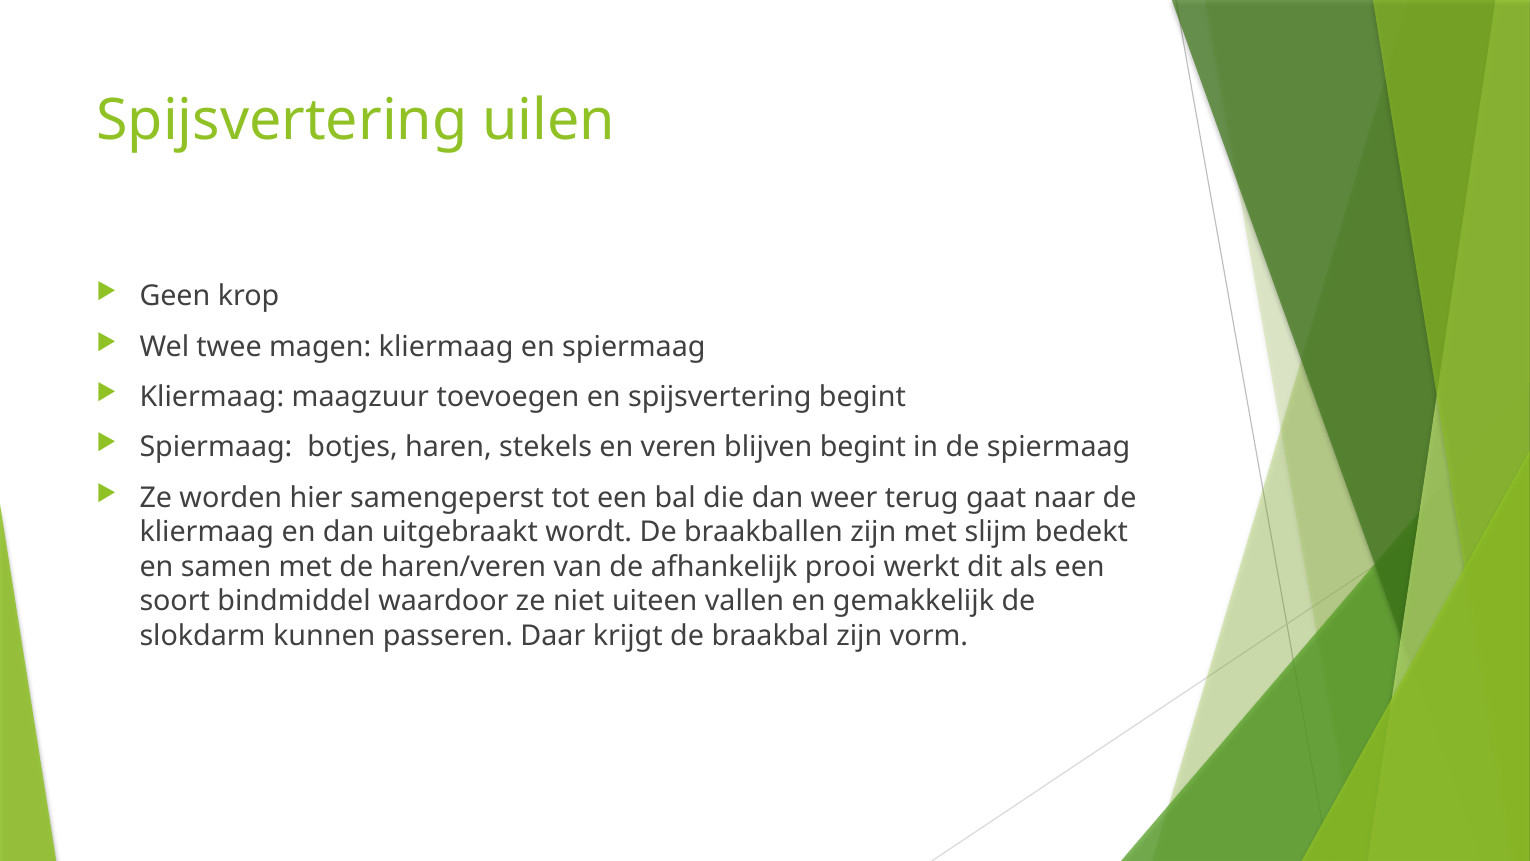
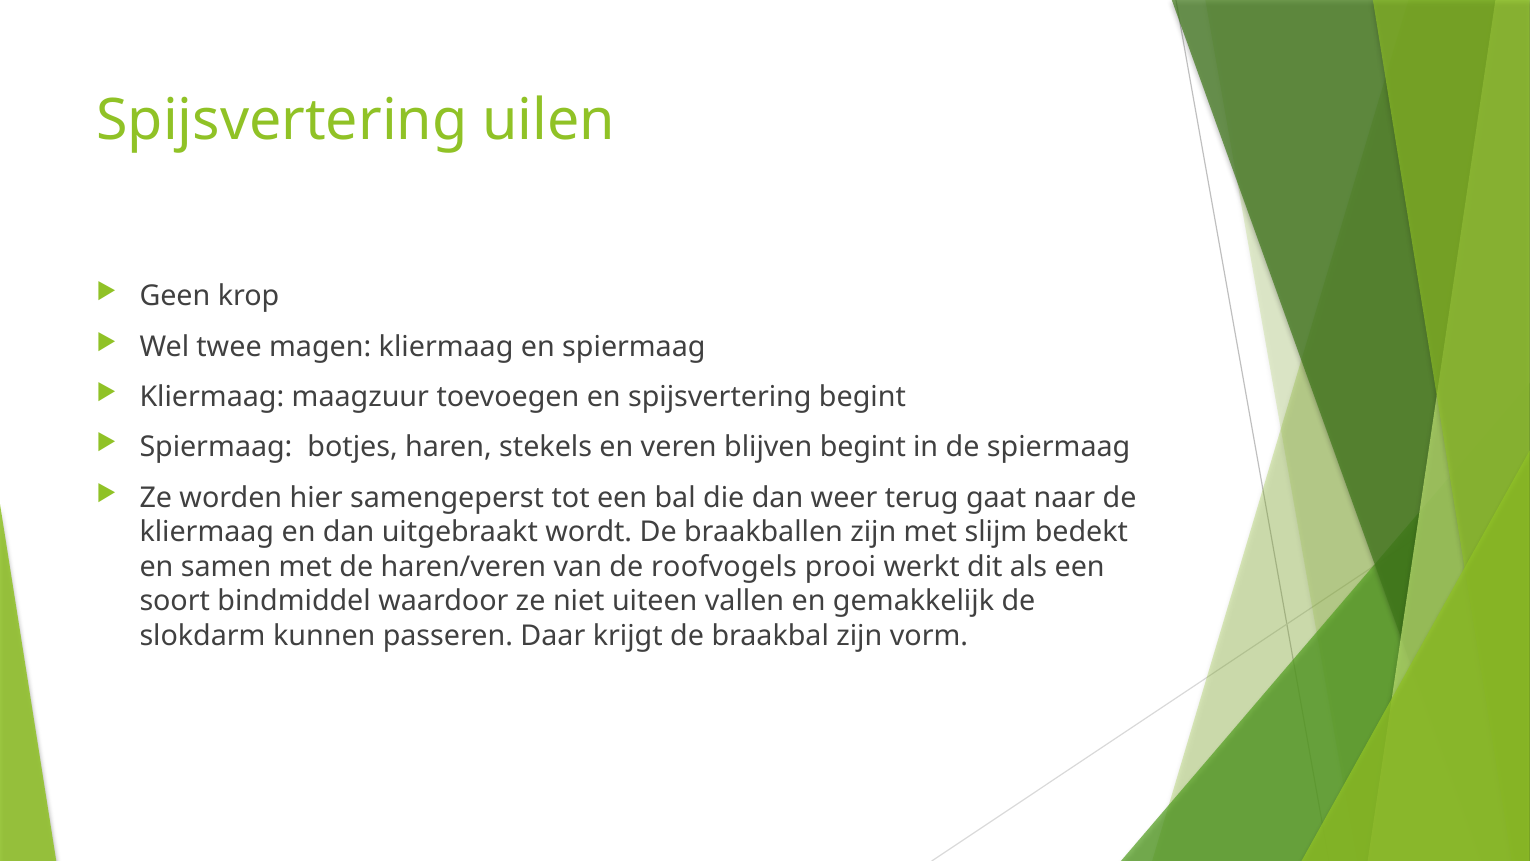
afhankelijk: afhankelijk -> roofvogels
